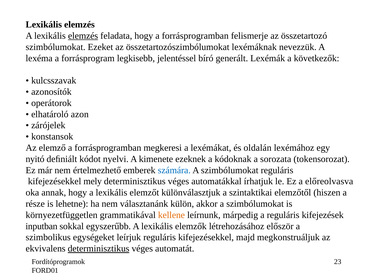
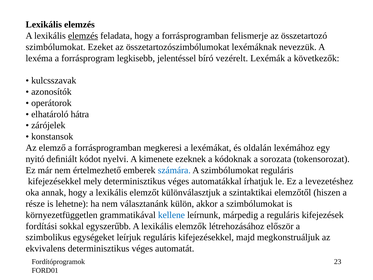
generált: generált -> vezérelt
azon: azon -> hátra
előreolvasva: előreolvasva -> levezetéshez
kellene colour: orange -> blue
inputban: inputban -> fordítási
determinisztikus at (99, 248) underline: present -> none
